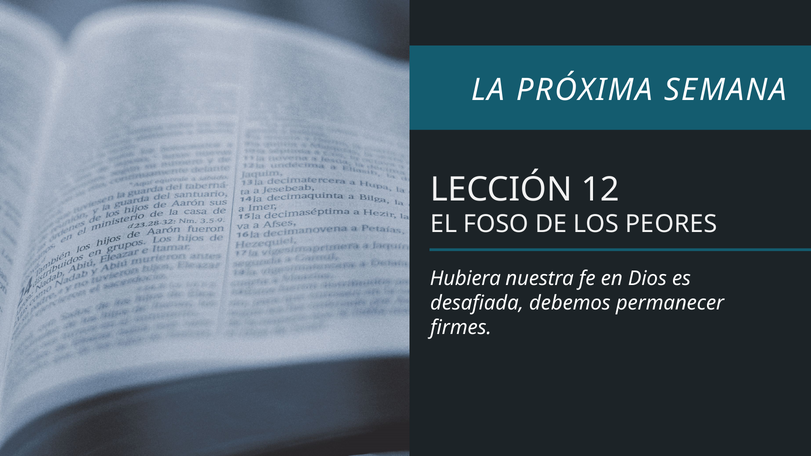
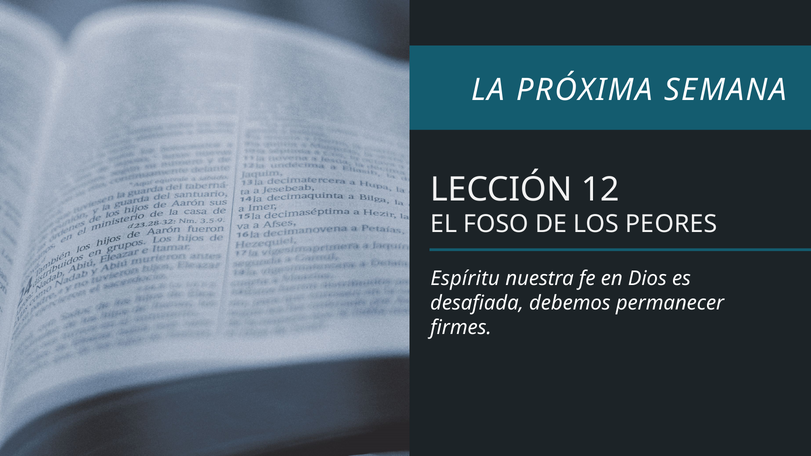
Hubiera: Hubiera -> Espíritu
